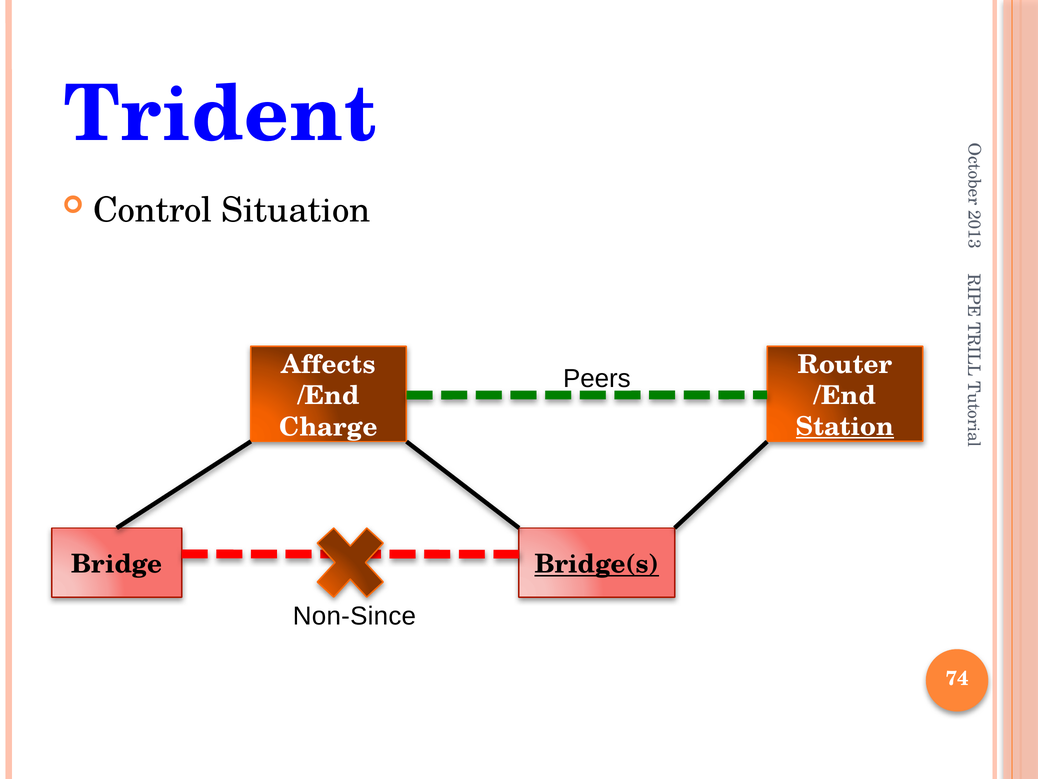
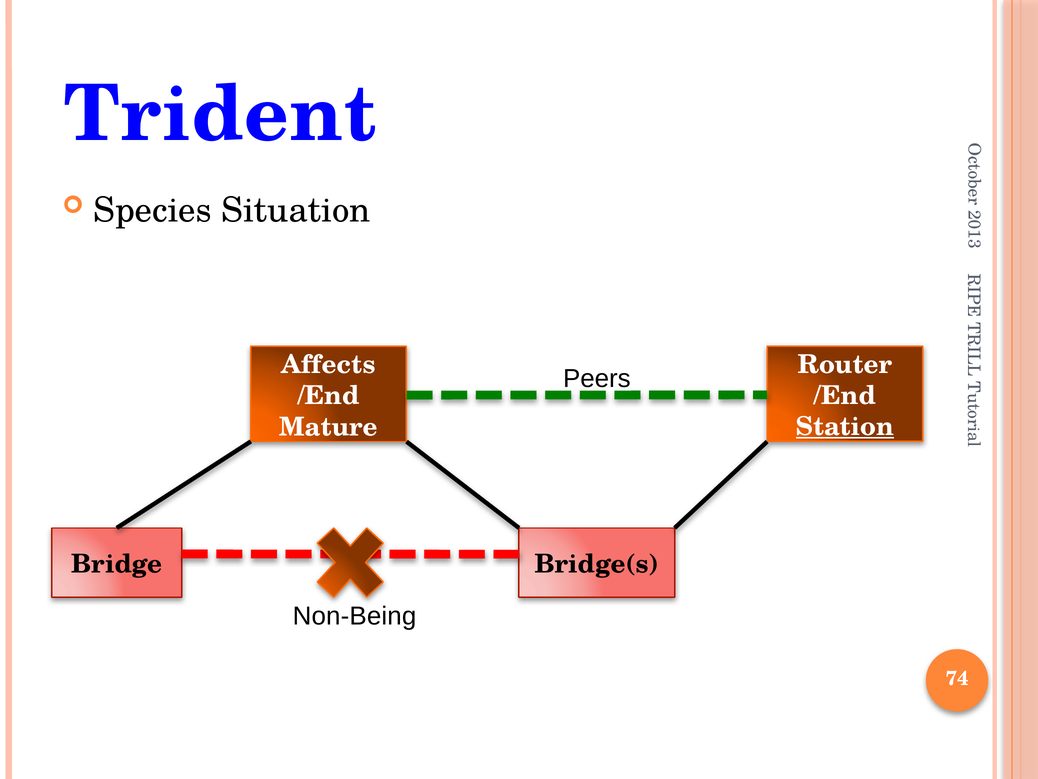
Control: Control -> Species
Charge: Charge -> Mature
Bridge(s underline: present -> none
Non-Since: Non-Since -> Non-Being
